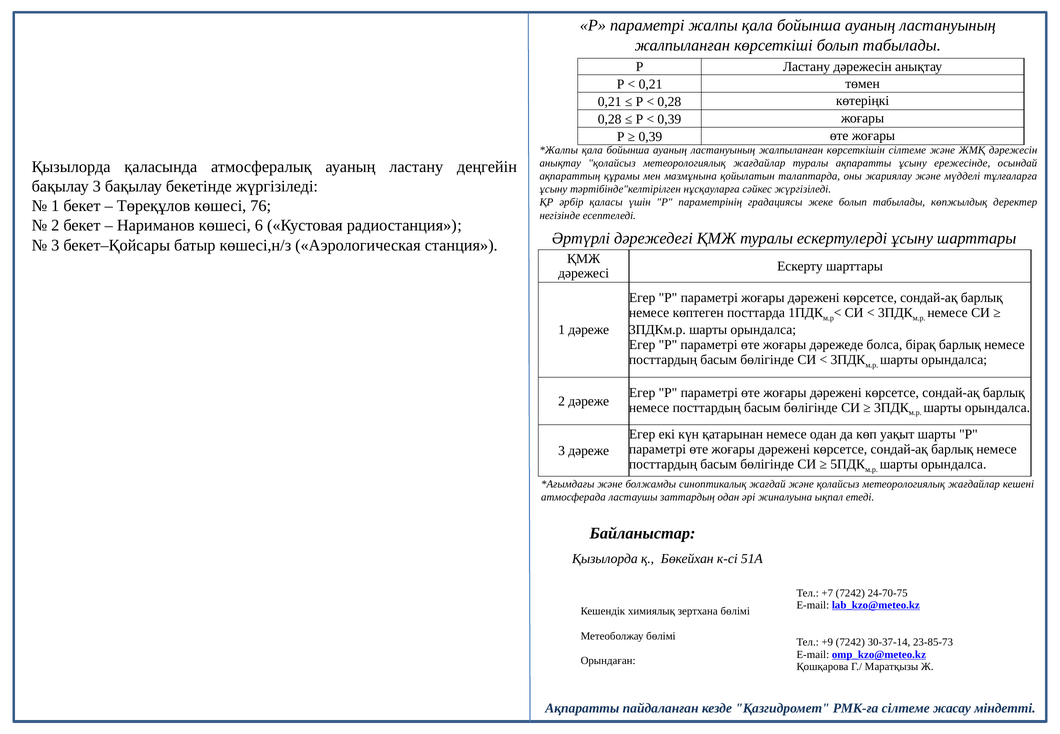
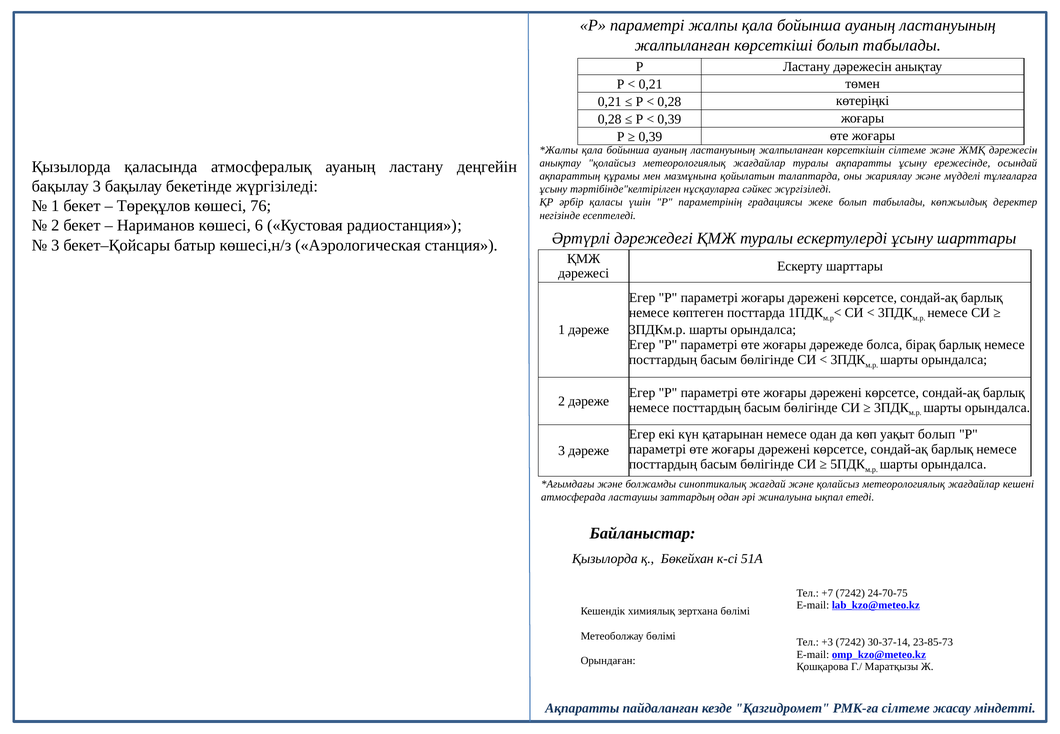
уақыт шарты: шарты -> болып
+9: +9 -> +3
